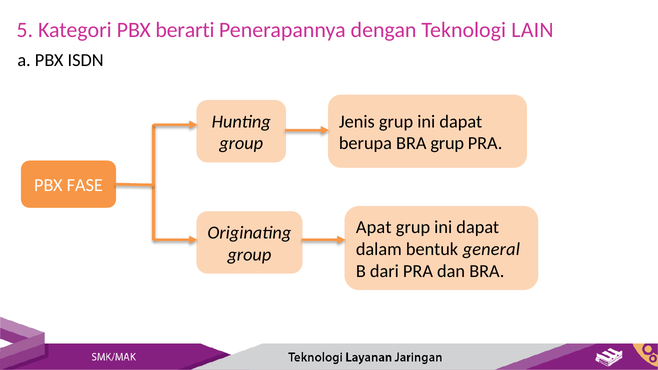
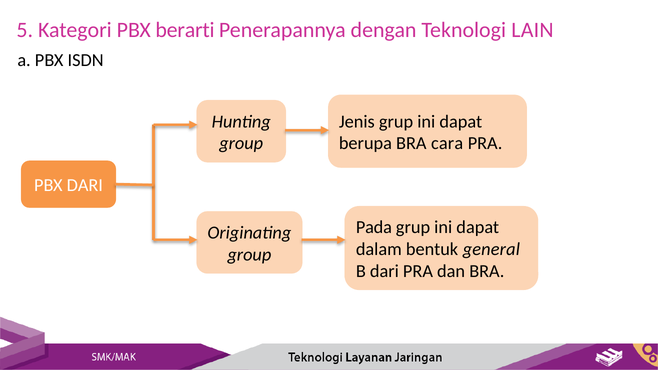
BRA grup: grup -> cara
PBX FASE: FASE -> DARI
Apat: Apat -> Pada
